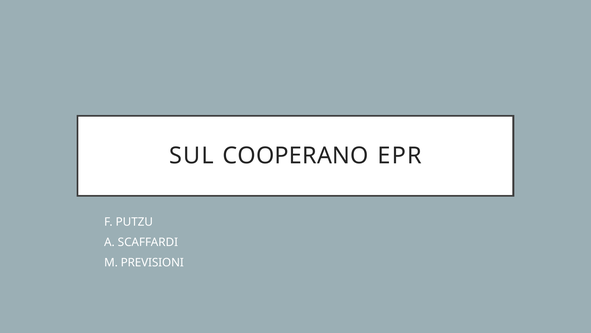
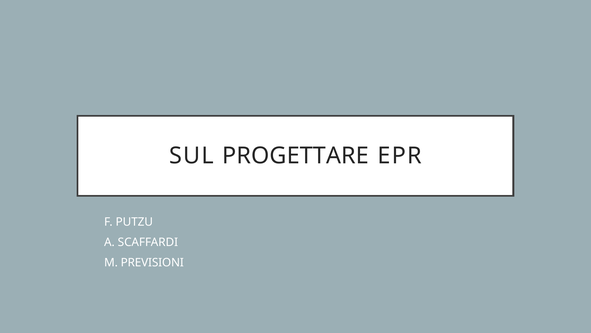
COOPERANO: COOPERANO -> PROGETTARE
